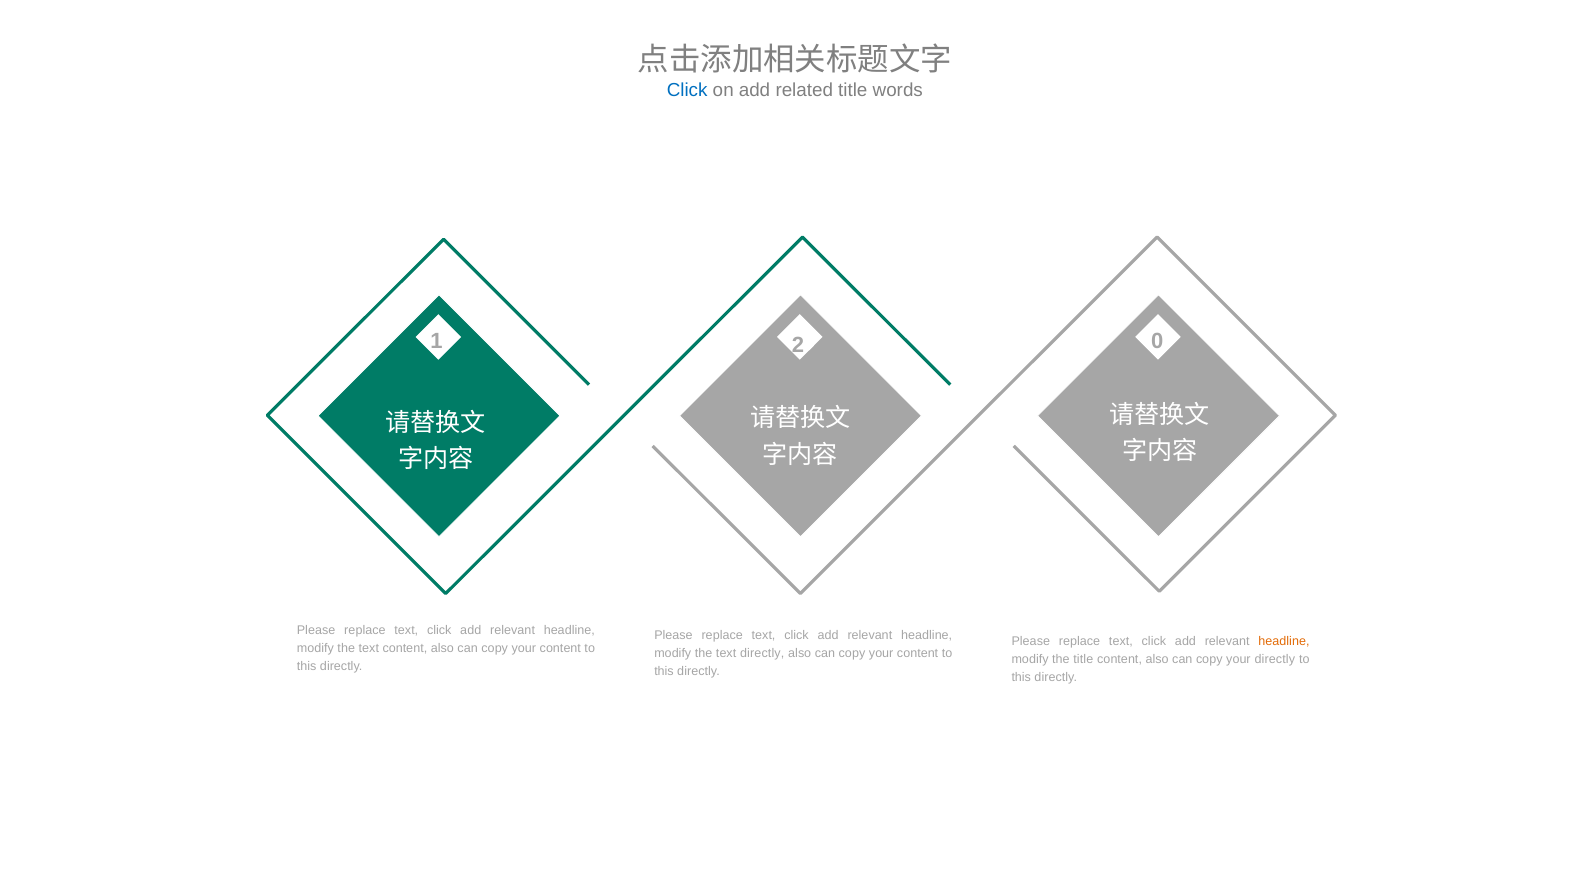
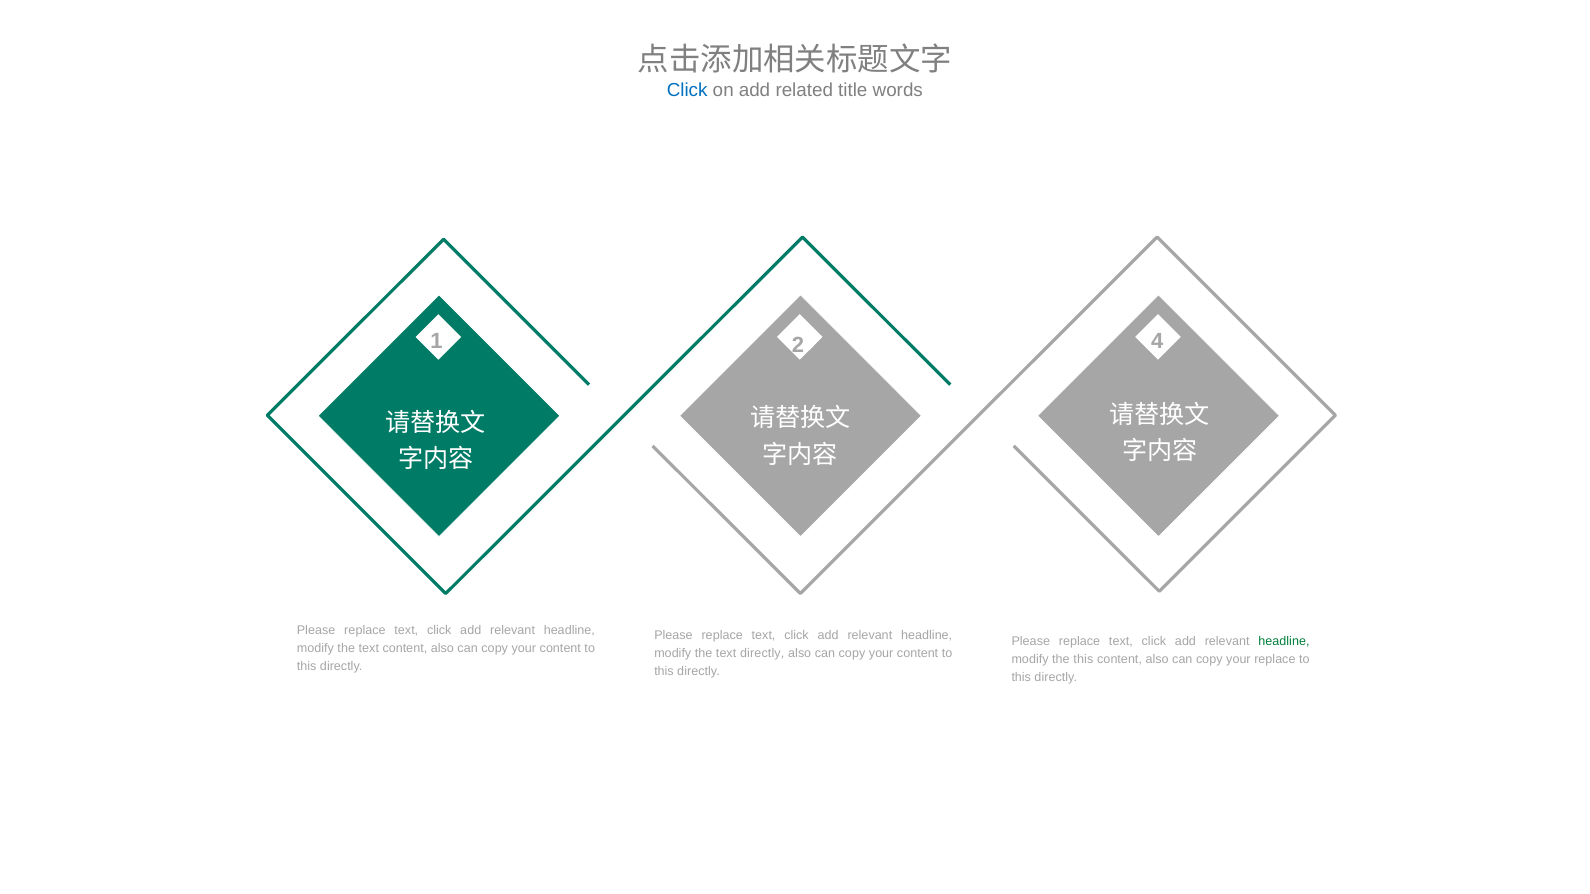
0: 0 -> 4
headline at (1284, 641) colour: orange -> green
the title: title -> this
your directly: directly -> replace
